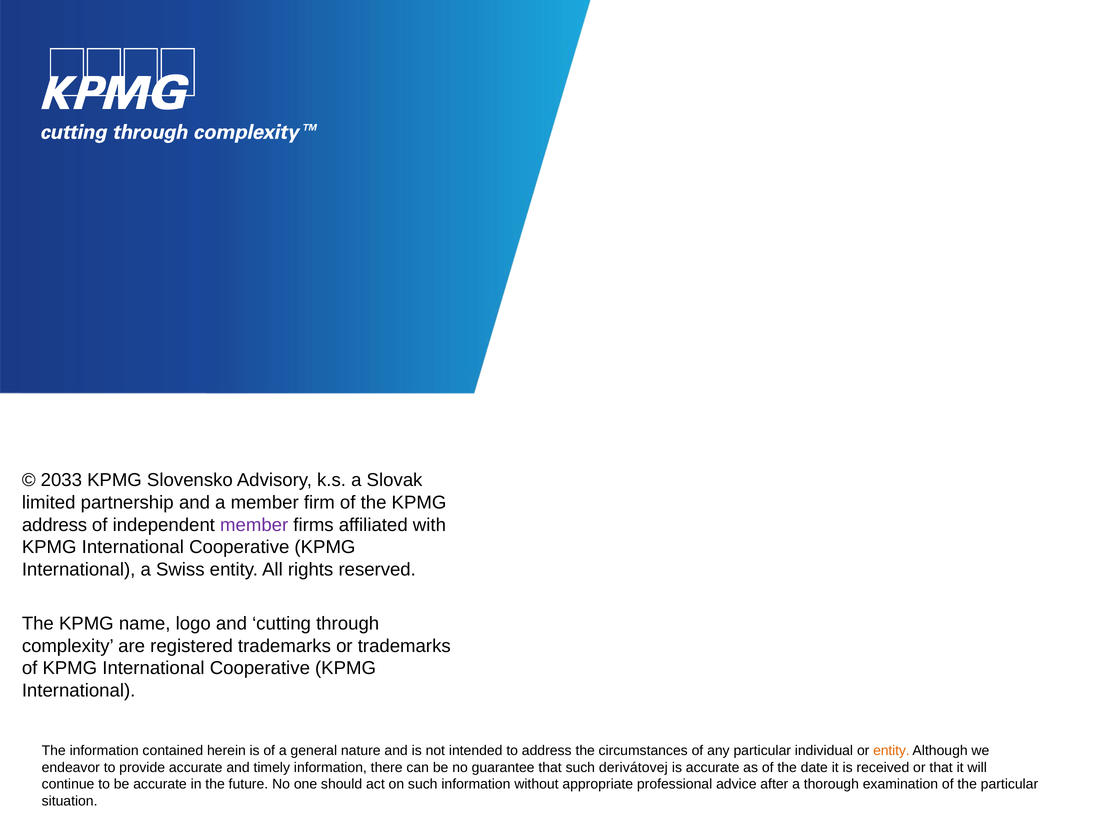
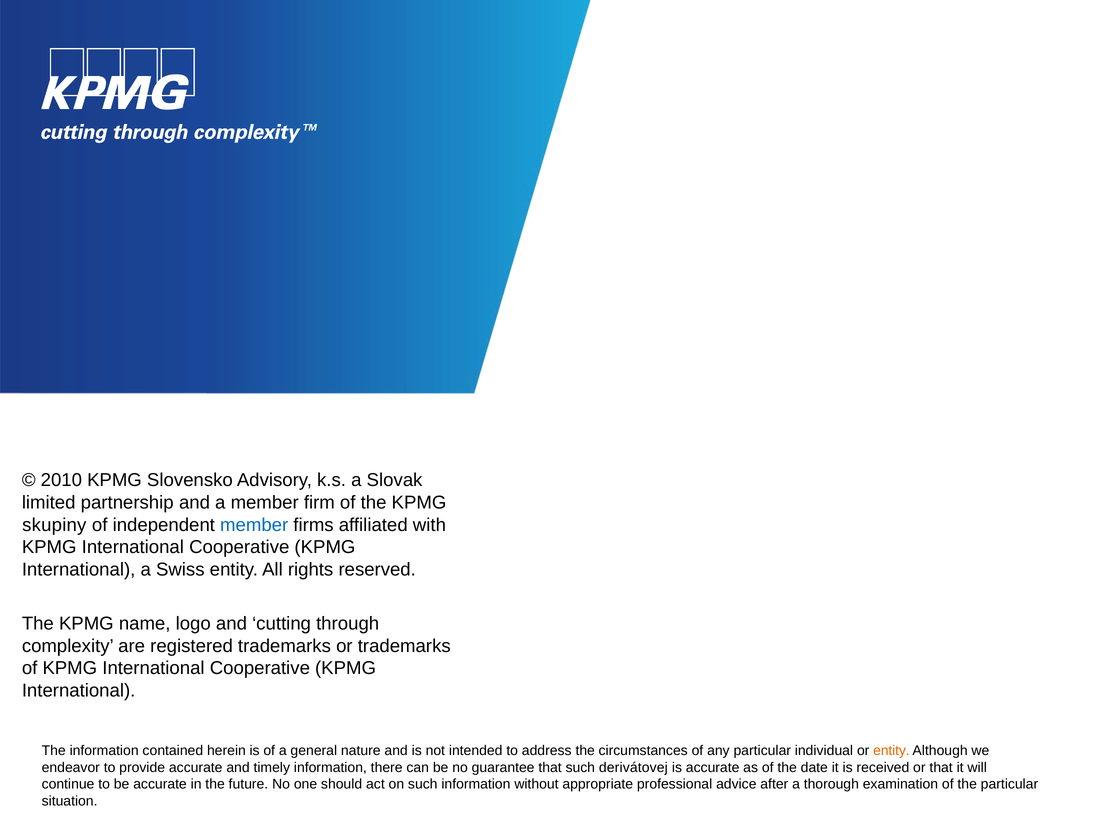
2033: 2033 -> 2010
address at (54, 525): address -> skupiny
member at (254, 525) colour: purple -> blue
